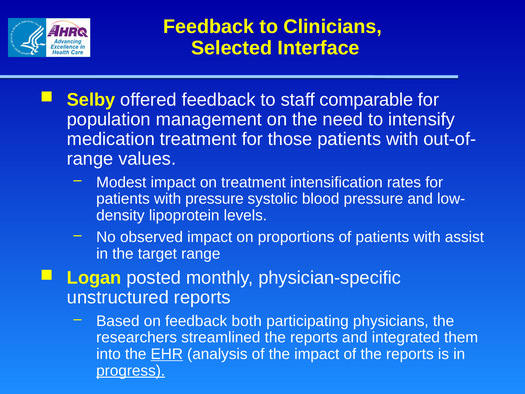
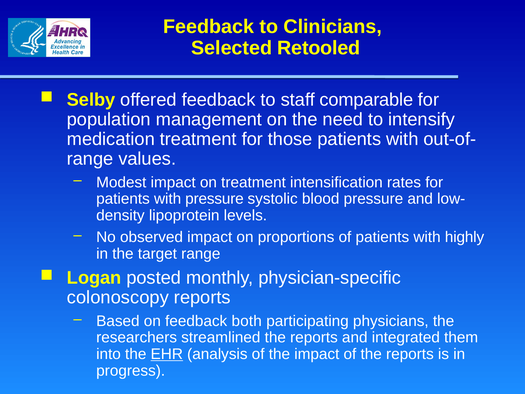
Interface: Interface -> Retooled
assist: assist -> highly
unstructured: unstructured -> colonoscopy
progress underline: present -> none
